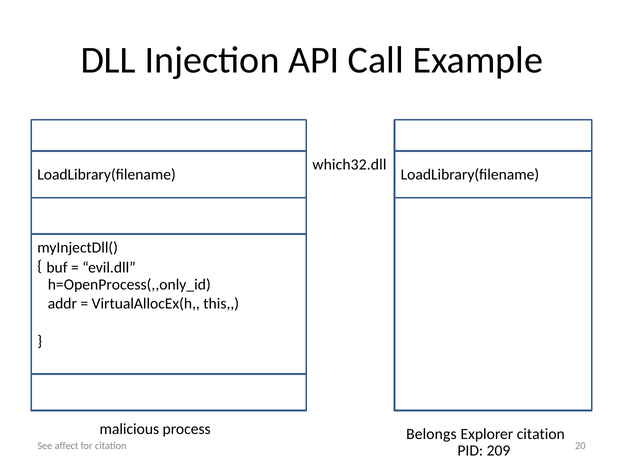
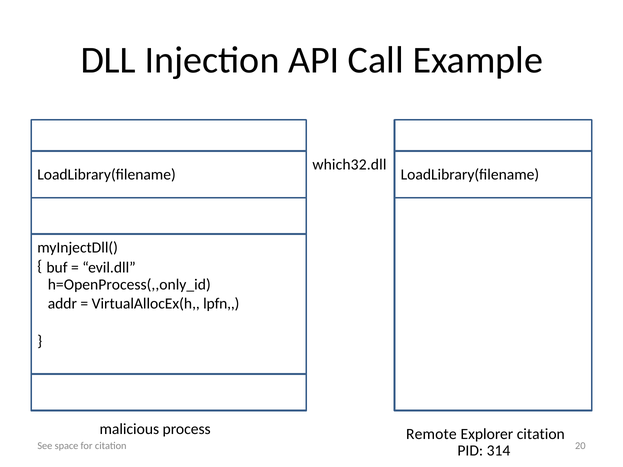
this: this -> lpfn
Belongs: Belongs -> Remote
affect: affect -> space
209: 209 -> 314
